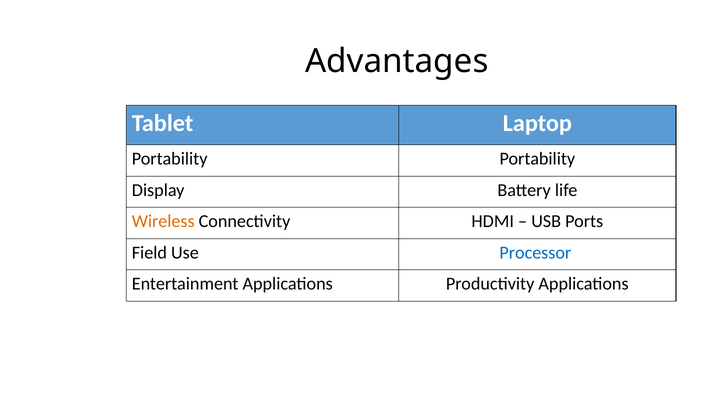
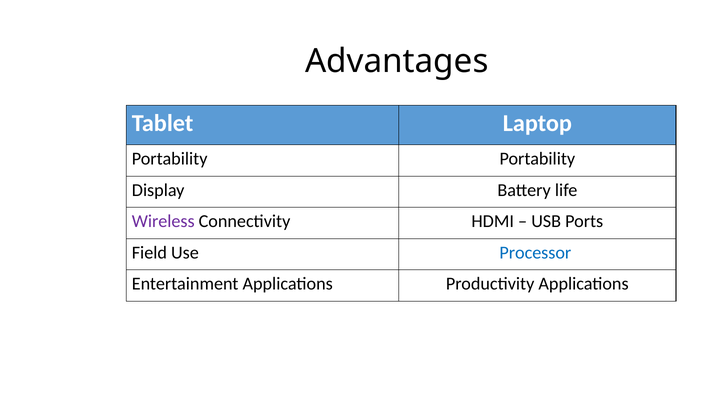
Wireless colour: orange -> purple
